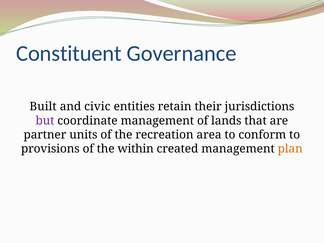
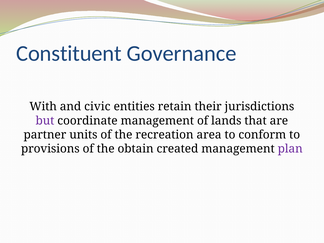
Built: Built -> With
within: within -> obtain
plan colour: orange -> purple
